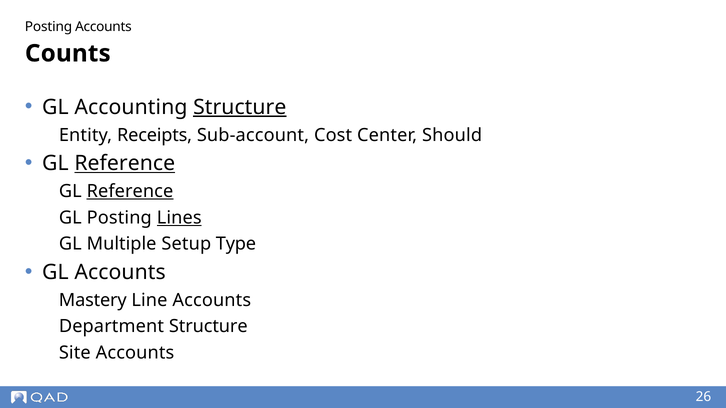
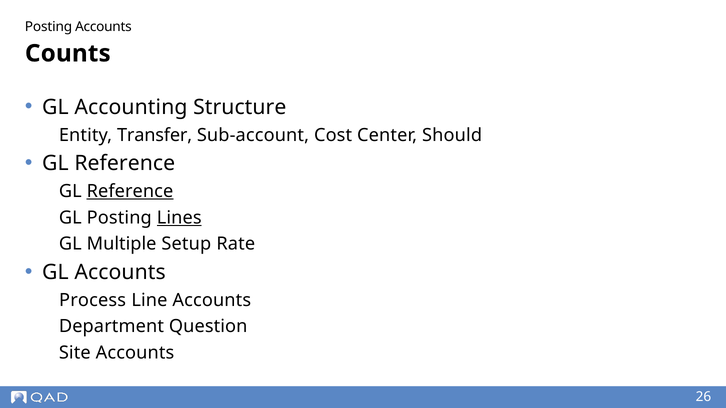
Structure at (240, 107) underline: present -> none
Receipts: Receipts -> Transfer
Reference at (125, 163) underline: present -> none
Type: Type -> Rate
Mastery: Mastery -> Process
Department Structure: Structure -> Question
